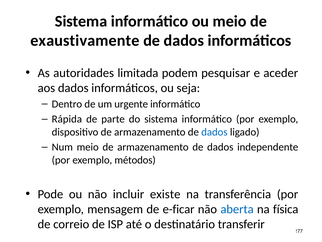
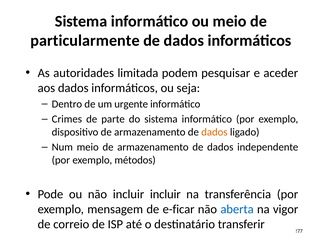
exaustivamente: exaustivamente -> particularmente
Rápida: Rápida -> Crimes
dados at (214, 132) colour: blue -> orange
incluir existe: existe -> incluir
física: física -> vigor
